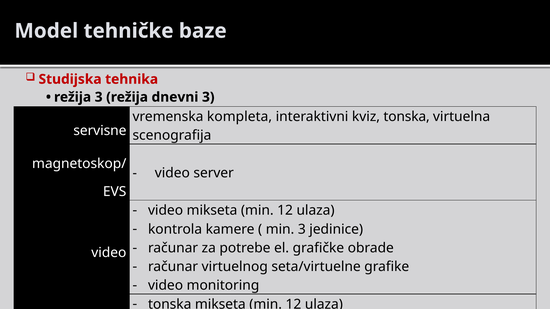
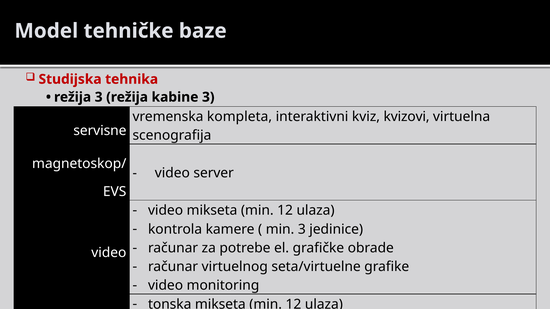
dnevni: dnevni -> kabine
kviz tonska: tonska -> kvizovi
